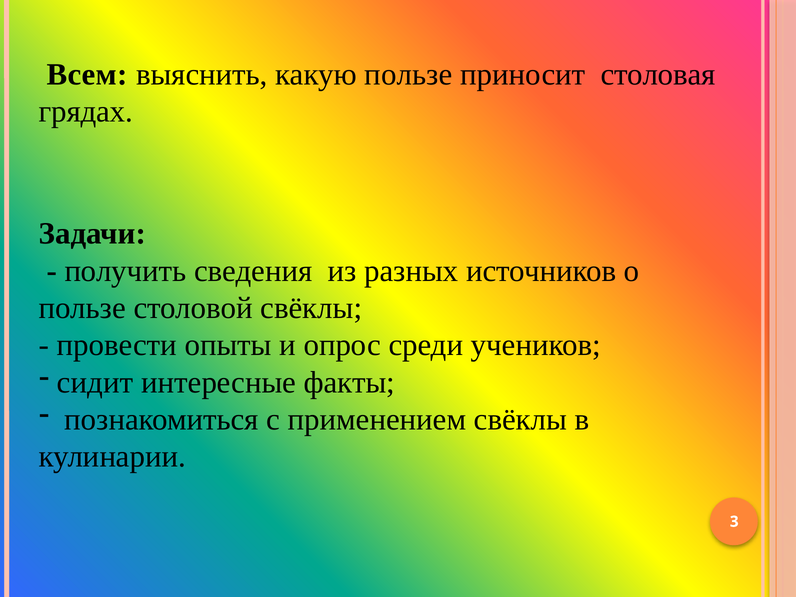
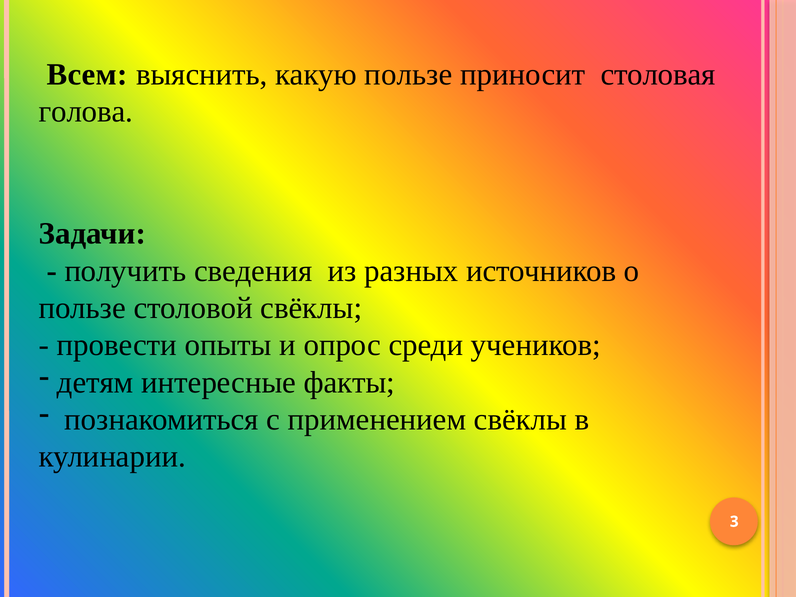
грядах: грядах -> голова
сидит: сидит -> детям
